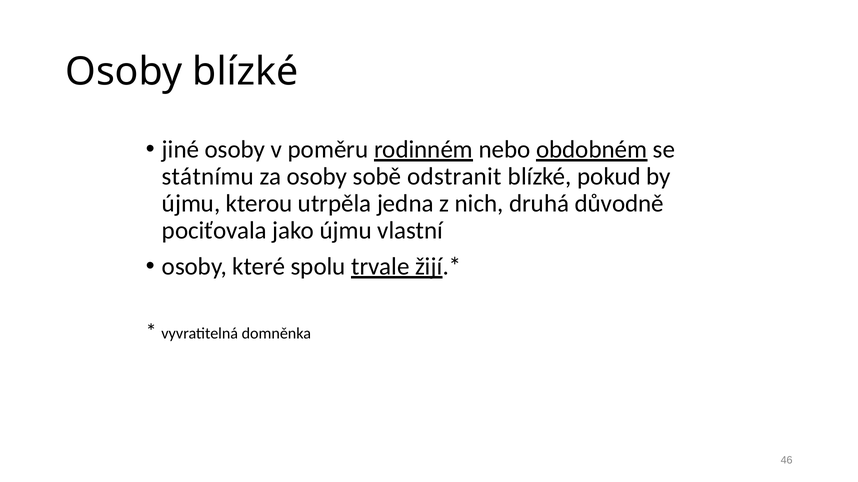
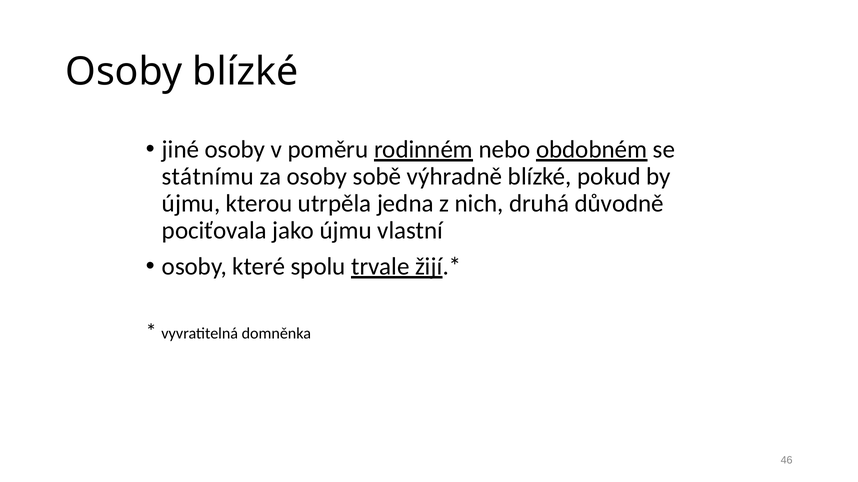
odstranit: odstranit -> výhradně
